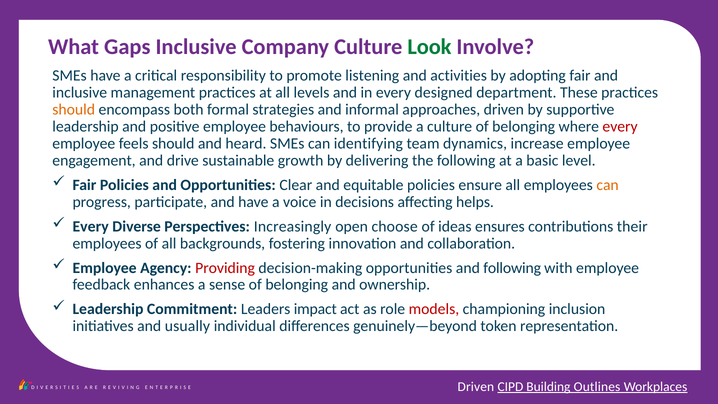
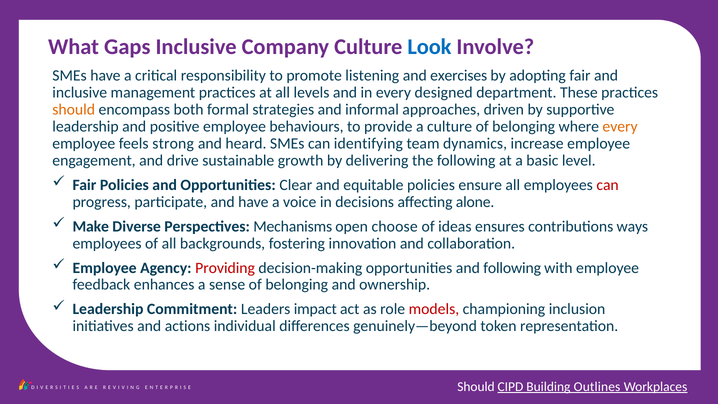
Look colour: green -> blue
activities: activities -> exercises
every at (620, 127) colour: red -> orange
feels should: should -> strong
can at (608, 185) colour: orange -> red
helps: helps -> alone
Every at (91, 226): Every -> Make
Increasingly: Increasingly -> Mechanisms
their: their -> ways
usually: usually -> actions
Driven at (476, 387): Driven -> Should
